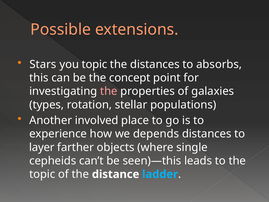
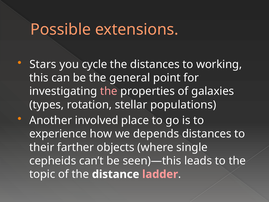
you topic: topic -> cycle
absorbs: absorbs -> working
concept: concept -> general
layer: layer -> their
ladder colour: light blue -> pink
